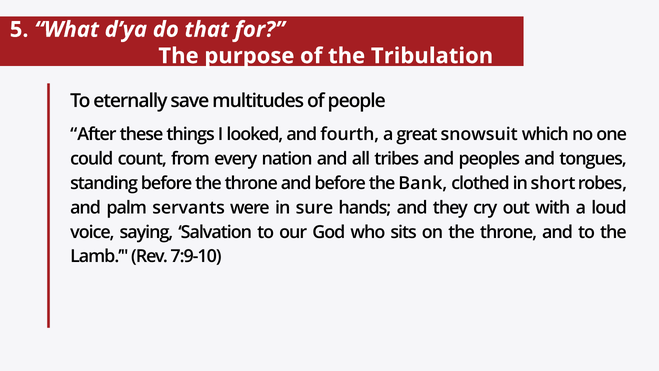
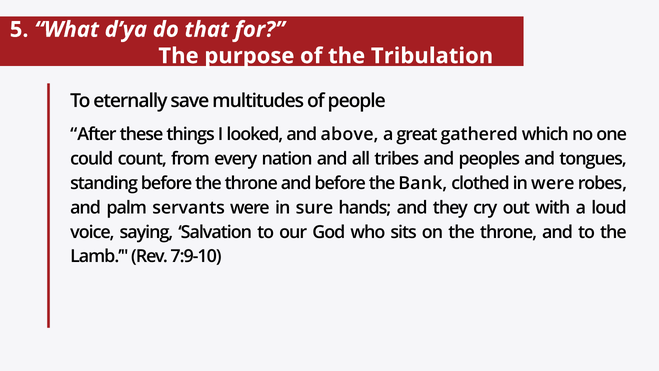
fourth: fourth -> above
snowsuit: snowsuit -> gathered
in short: short -> were
